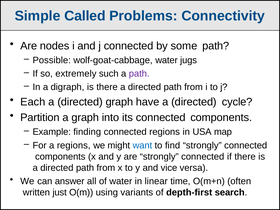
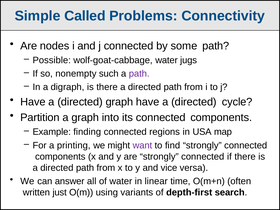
extremely: extremely -> nonempty
Each at (33, 102): Each -> Have
a regions: regions -> printing
want colour: blue -> purple
